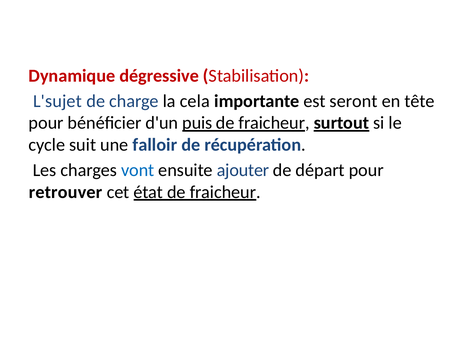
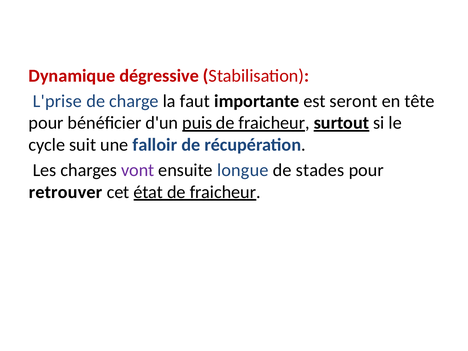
L'sujet: L'sujet -> L'prise
cela: cela -> faut
vont colour: blue -> purple
ajouter: ajouter -> longue
départ: départ -> stades
